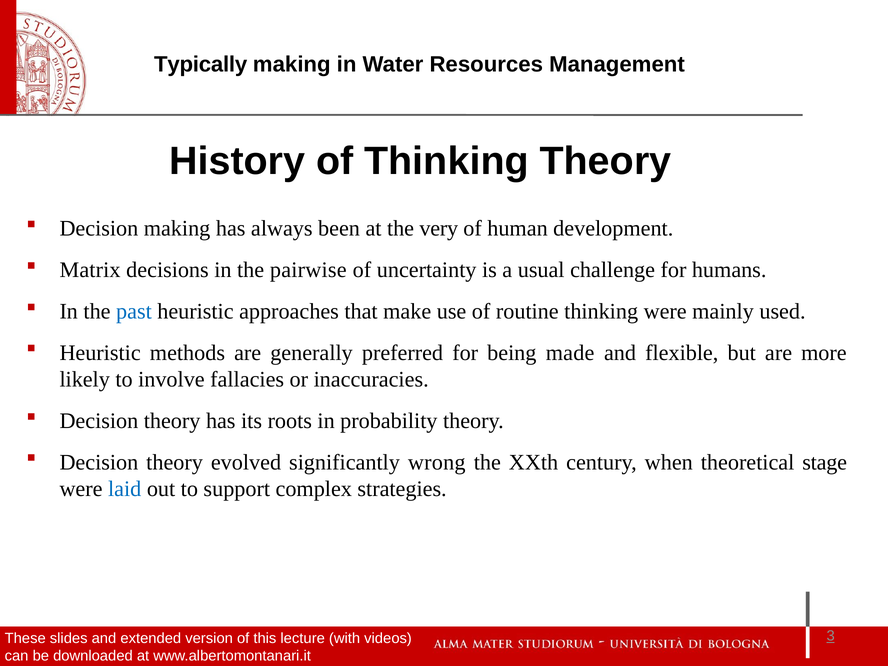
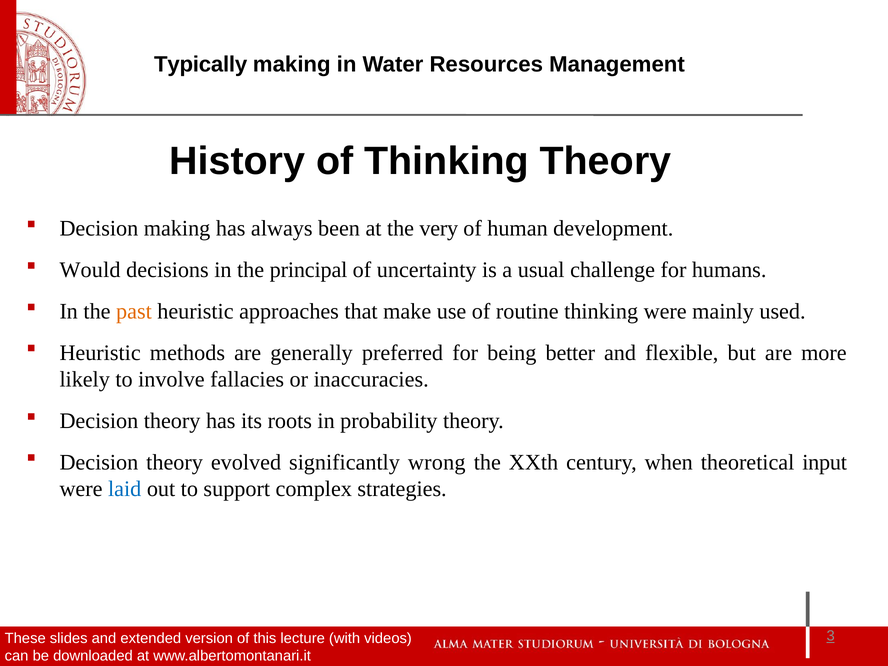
Matrix: Matrix -> Would
pairwise: pairwise -> principal
past colour: blue -> orange
made: made -> better
stage: stage -> input
